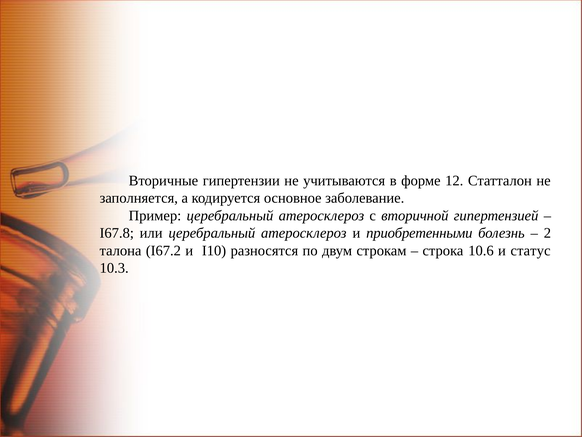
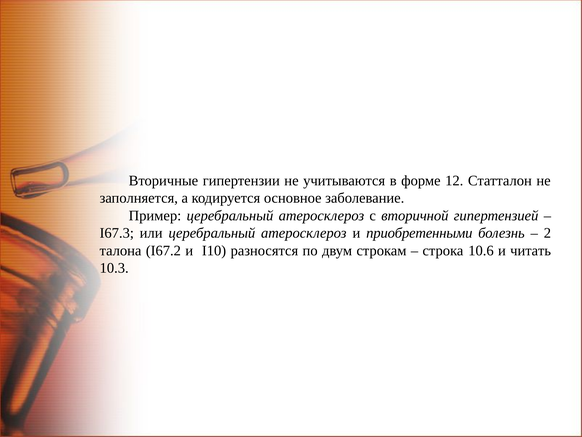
I67.8: I67.8 -> I67.3
статус: статус -> читать
